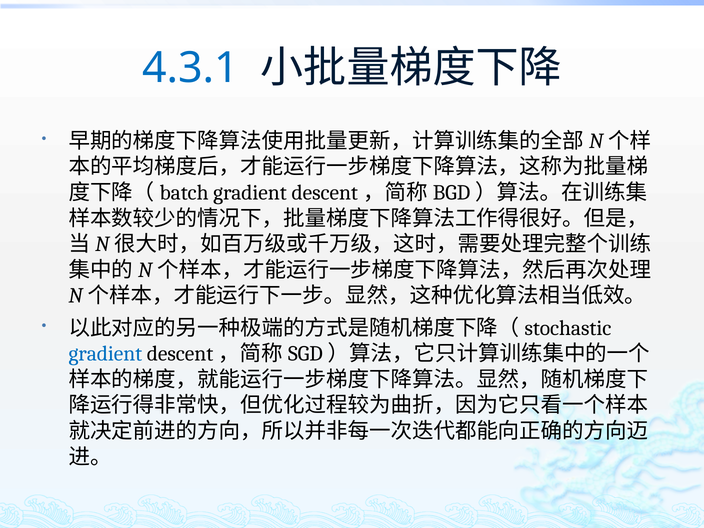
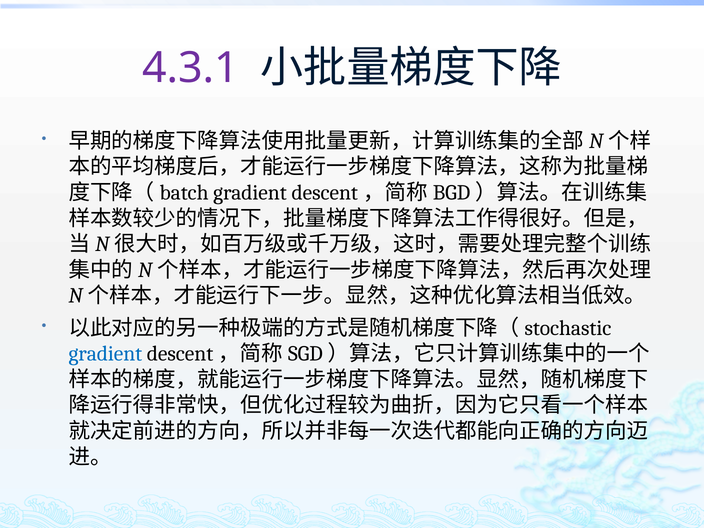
4.3.1 colour: blue -> purple
